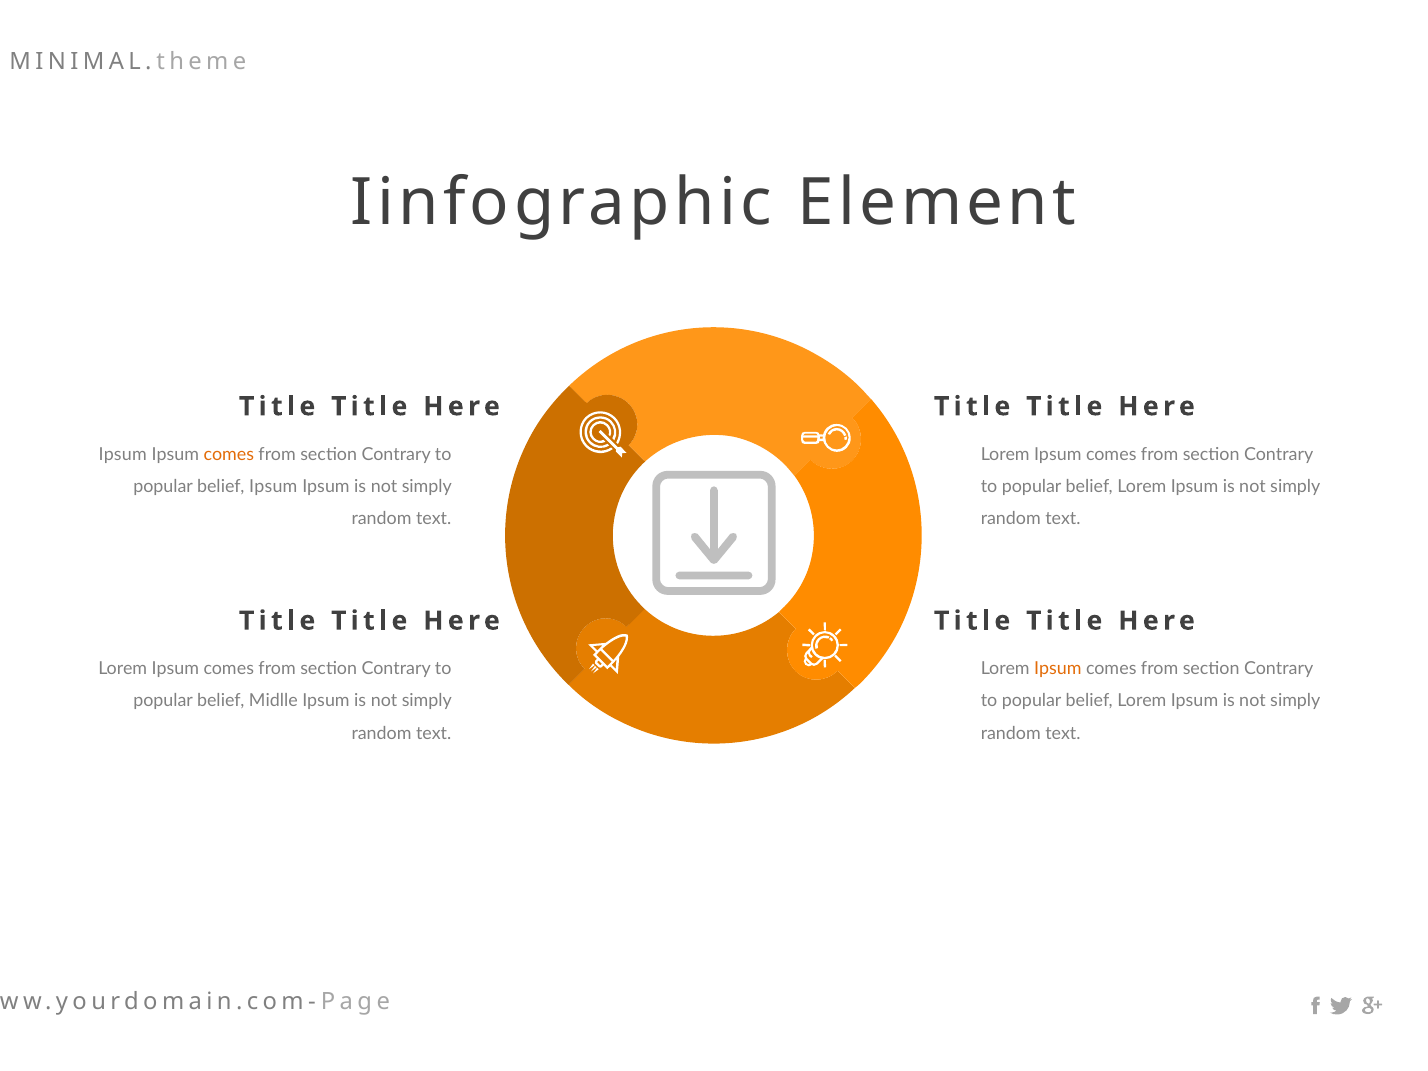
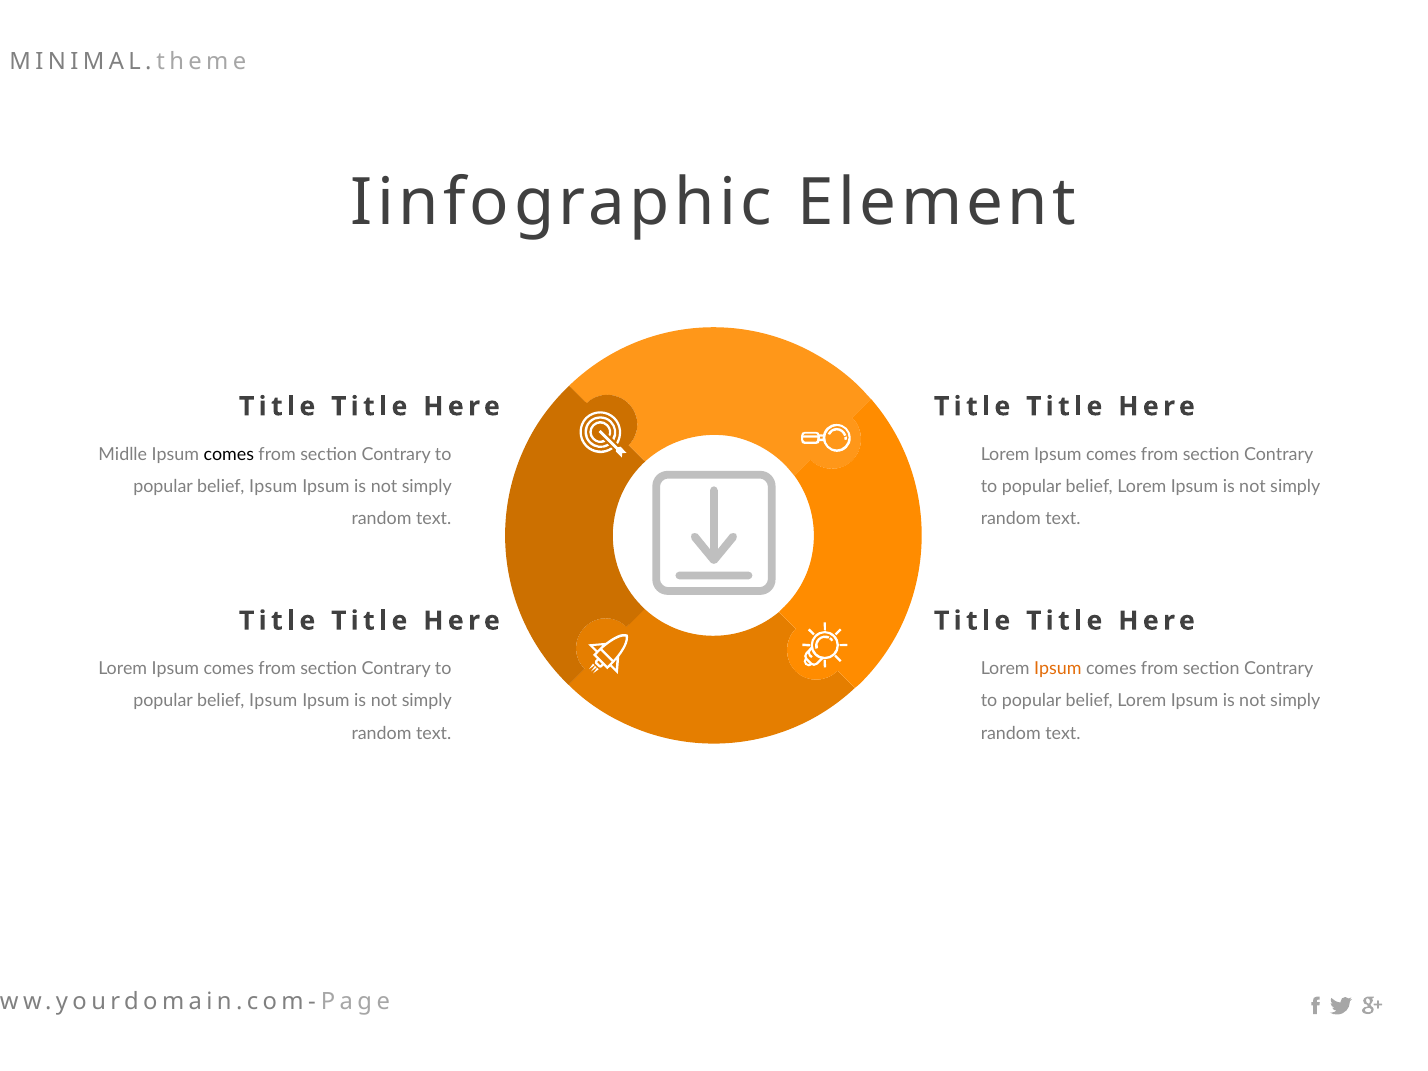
Ipsum at (123, 454): Ipsum -> Midlle
comes at (229, 454) colour: orange -> black
Midlle at (273, 701): Midlle -> Ipsum
